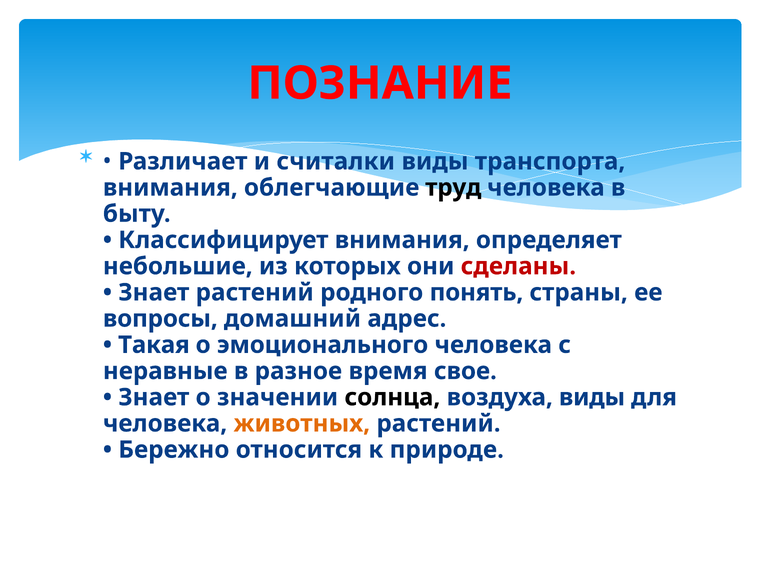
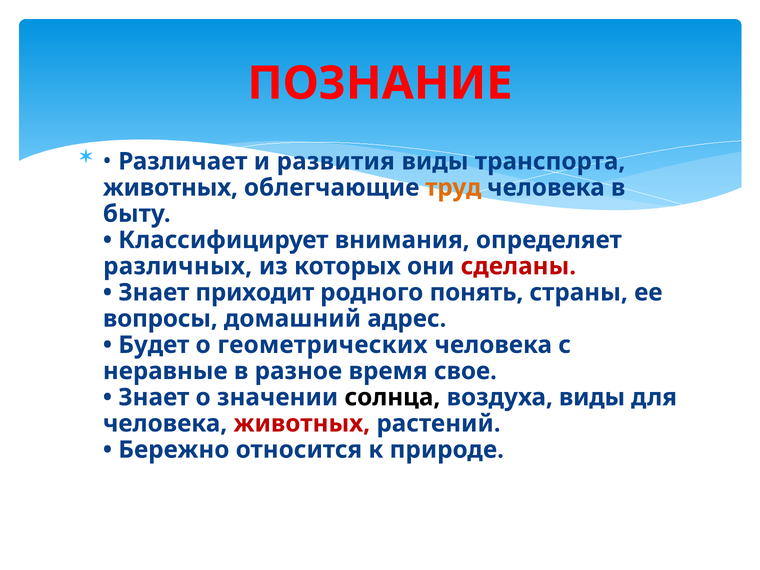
считалки: считалки -> развития
внимания at (170, 188): внимания -> животных
труд colour: black -> orange
небольшие: небольшие -> различных
Знает растений: растений -> приходит
Такая: Такая -> Будет
эмоционального: эмоционального -> геометрических
животных at (302, 424) colour: orange -> red
